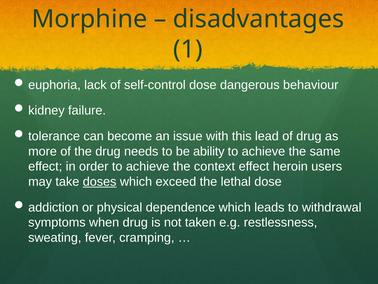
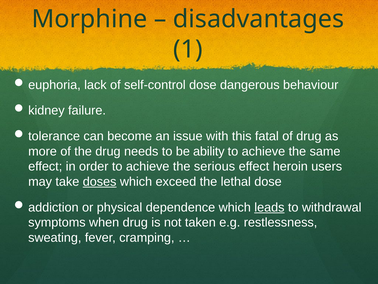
lead: lead -> fatal
context: context -> serious
leads underline: none -> present
